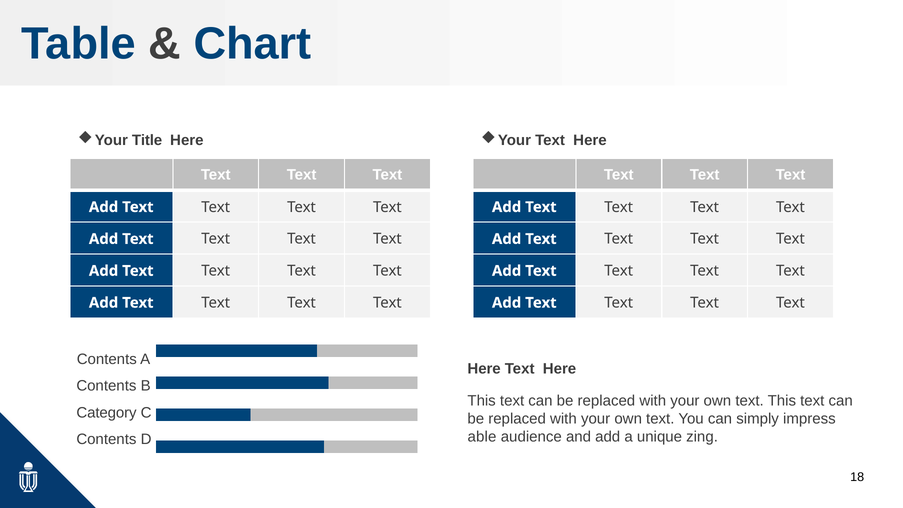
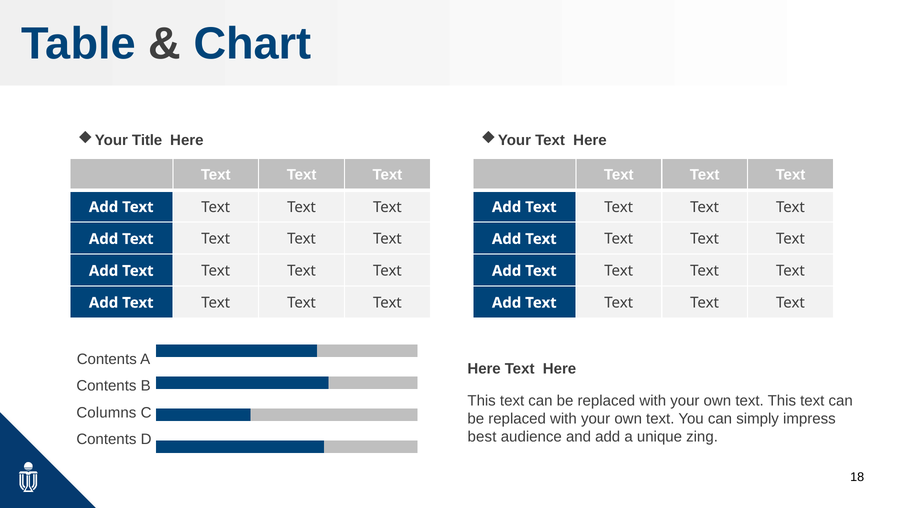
Category: Category -> Columns
able: able -> best
